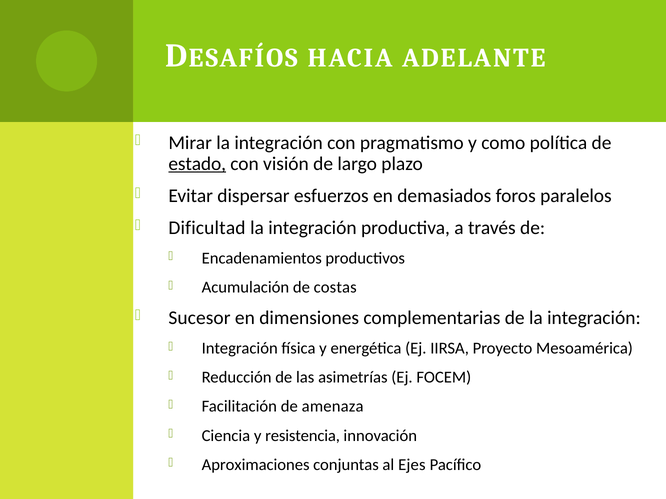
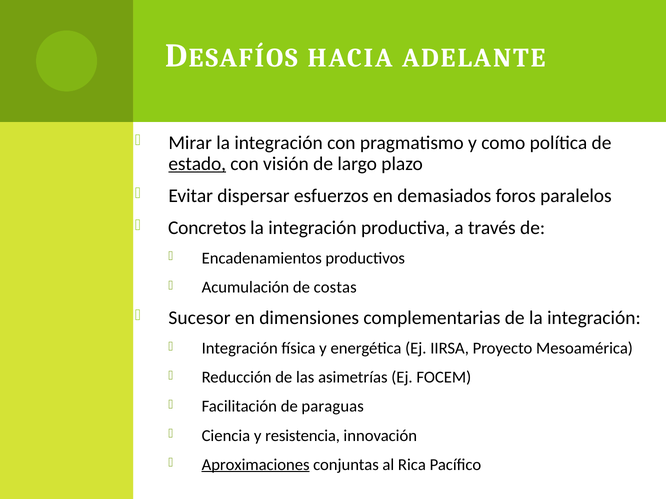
Dificultad: Dificultad -> Concretos
amenaza: amenaza -> paraguas
Aproximaciones underline: none -> present
Ejes: Ejes -> Rica
